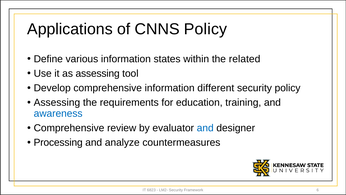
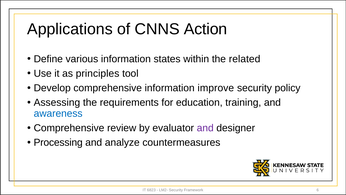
CNNS Policy: Policy -> Action
as assessing: assessing -> principles
different: different -> improve
and at (205, 128) colour: blue -> purple
